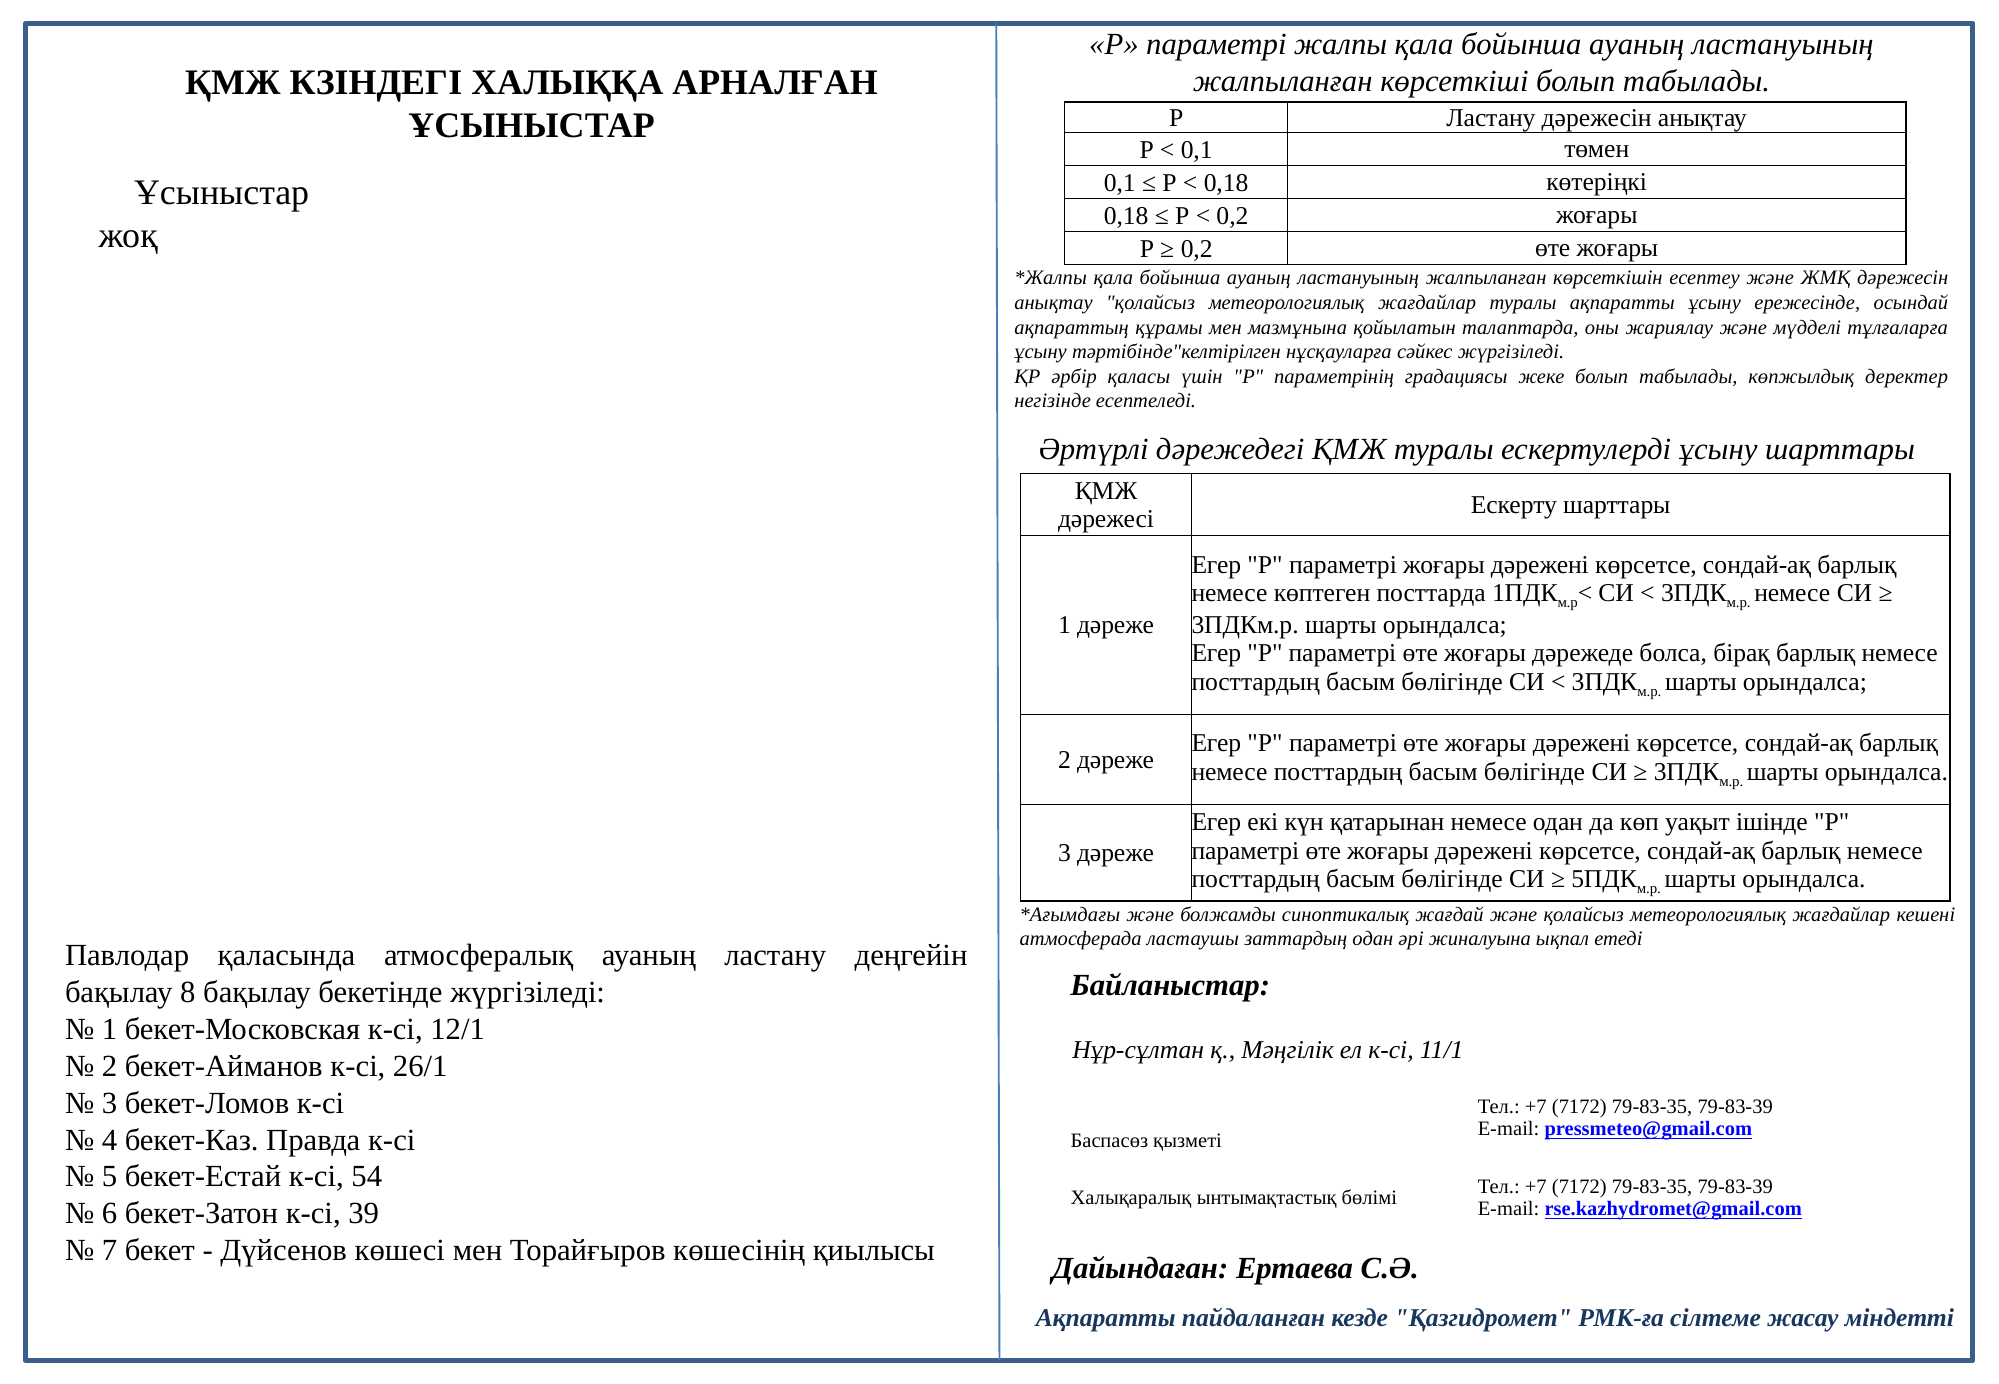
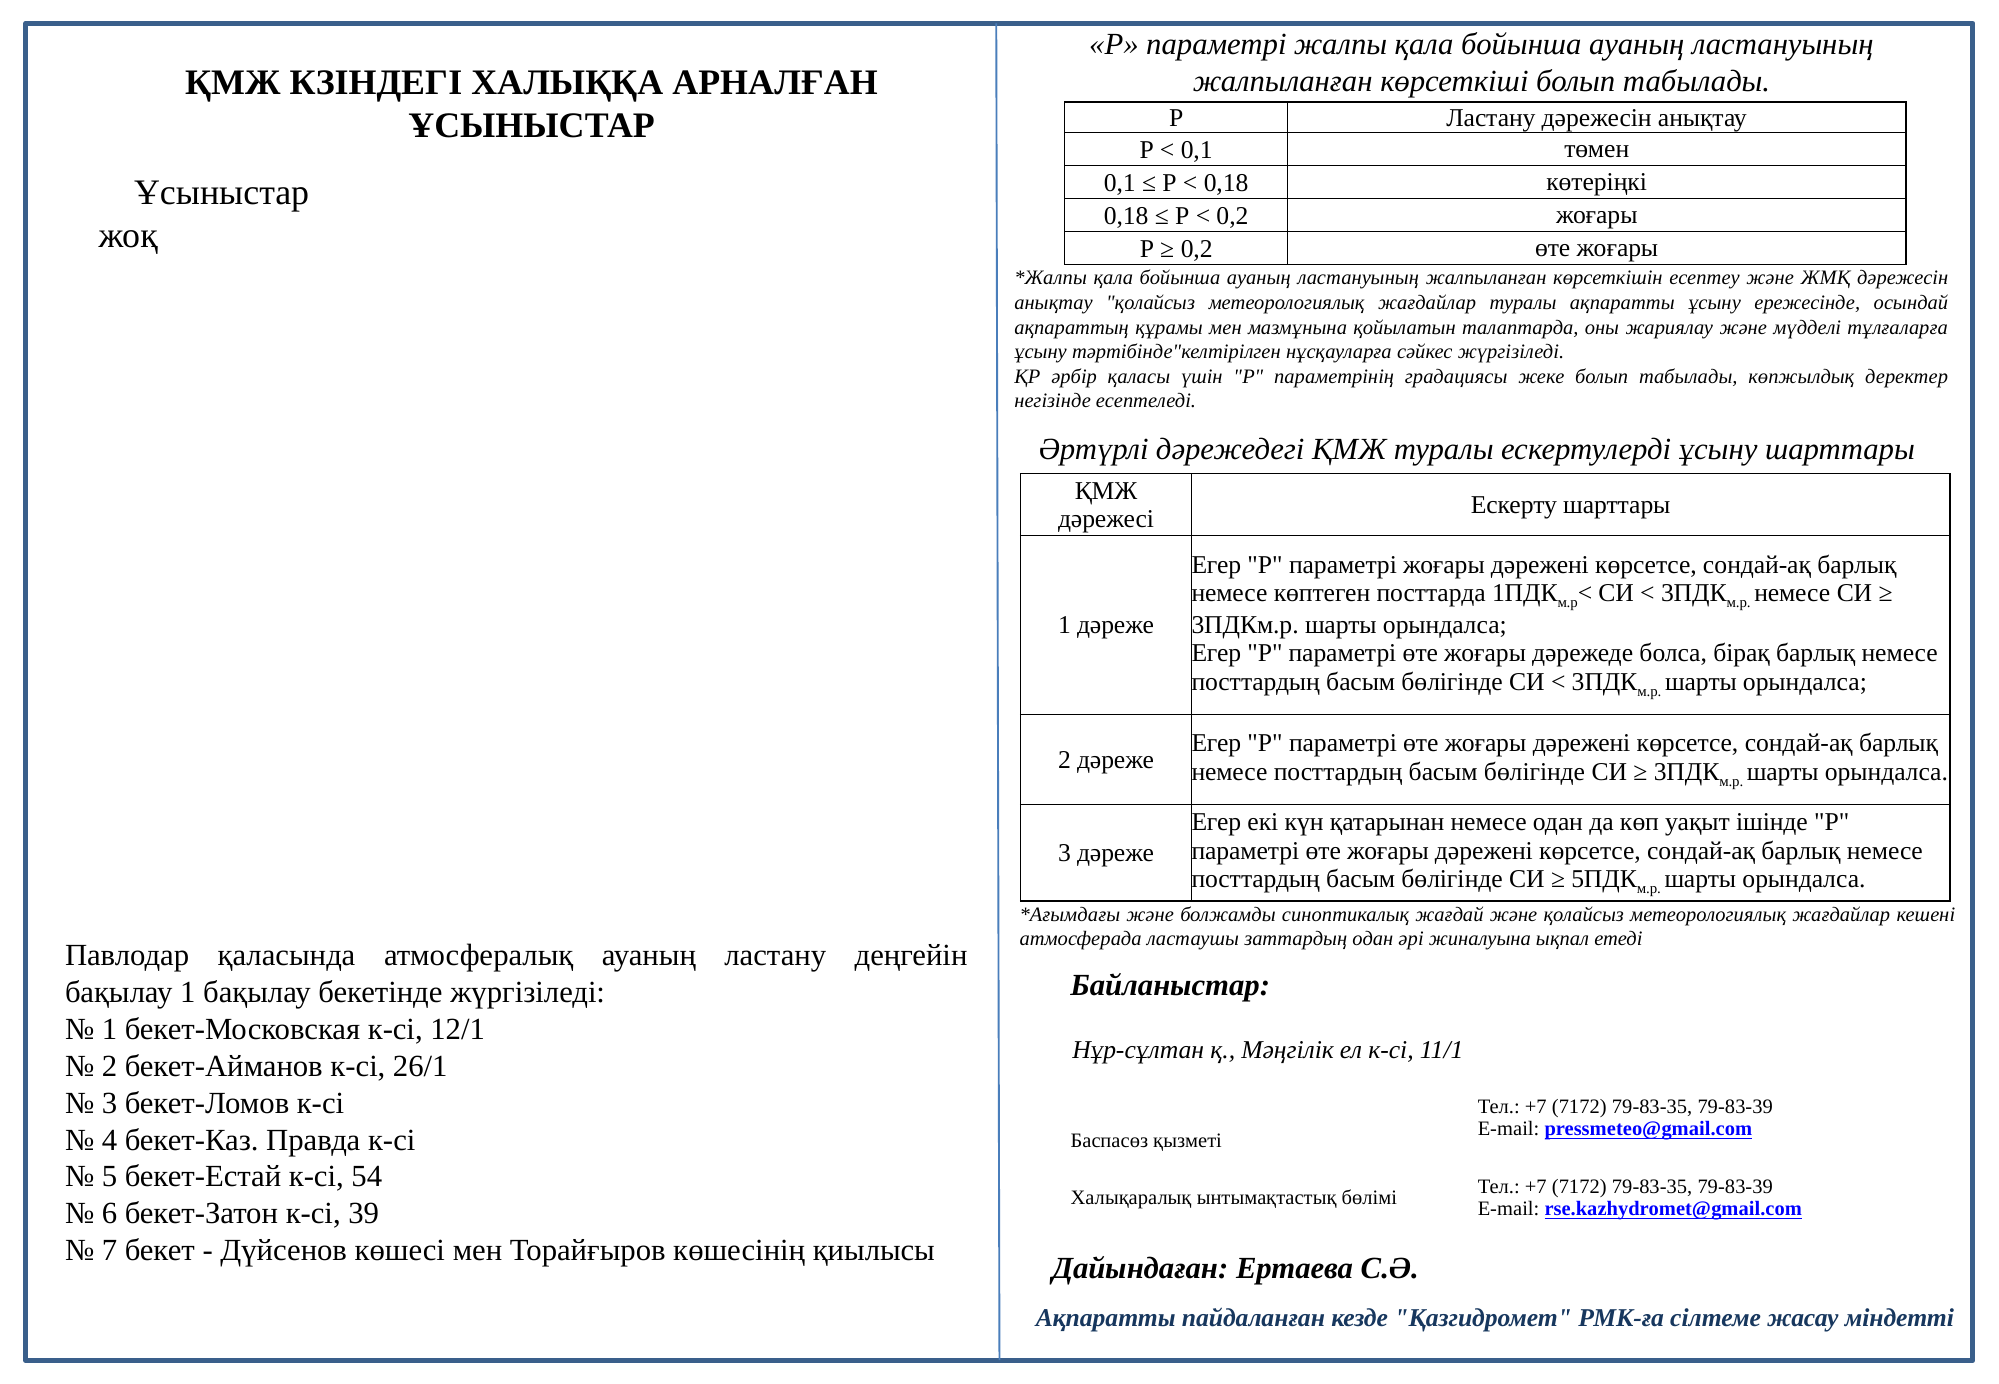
бақылау 8: 8 -> 1
